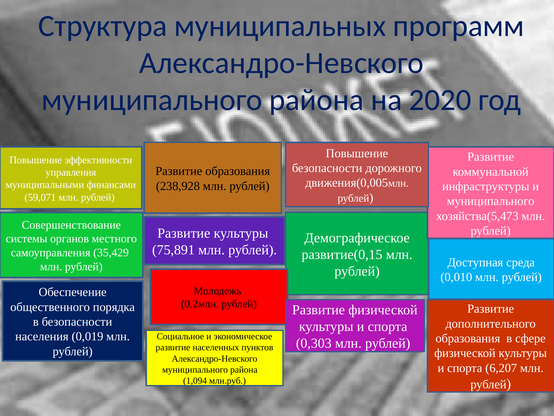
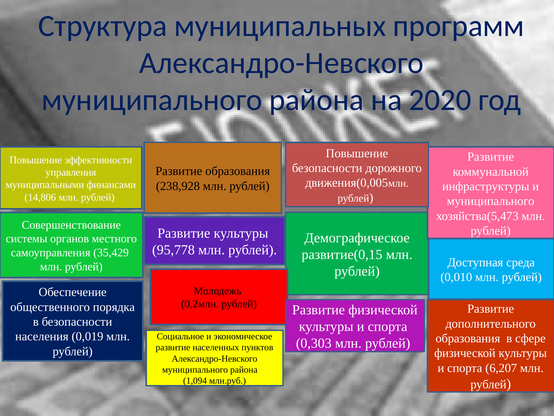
59,071: 59,071 -> 14,806
75,891: 75,891 -> 95,778
